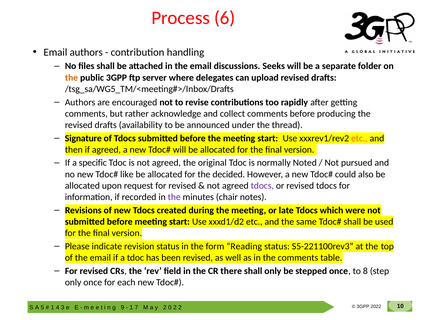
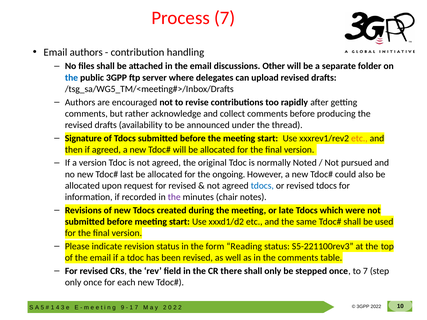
Process 6: 6 -> 7
Seeks: Seeks -> Other
the at (71, 78) colour: orange -> blue
a specific: specific -> version
like: like -> last
decided: decided -> ongoing
tdocs at (262, 186) colour: purple -> blue
to 8: 8 -> 7
